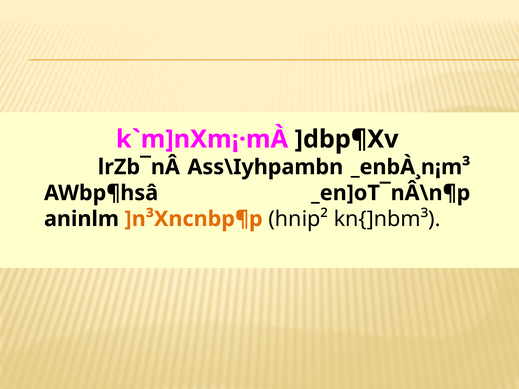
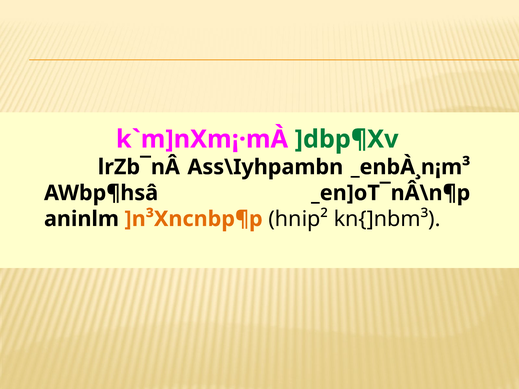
]dbp¶Xv colour: black -> green
